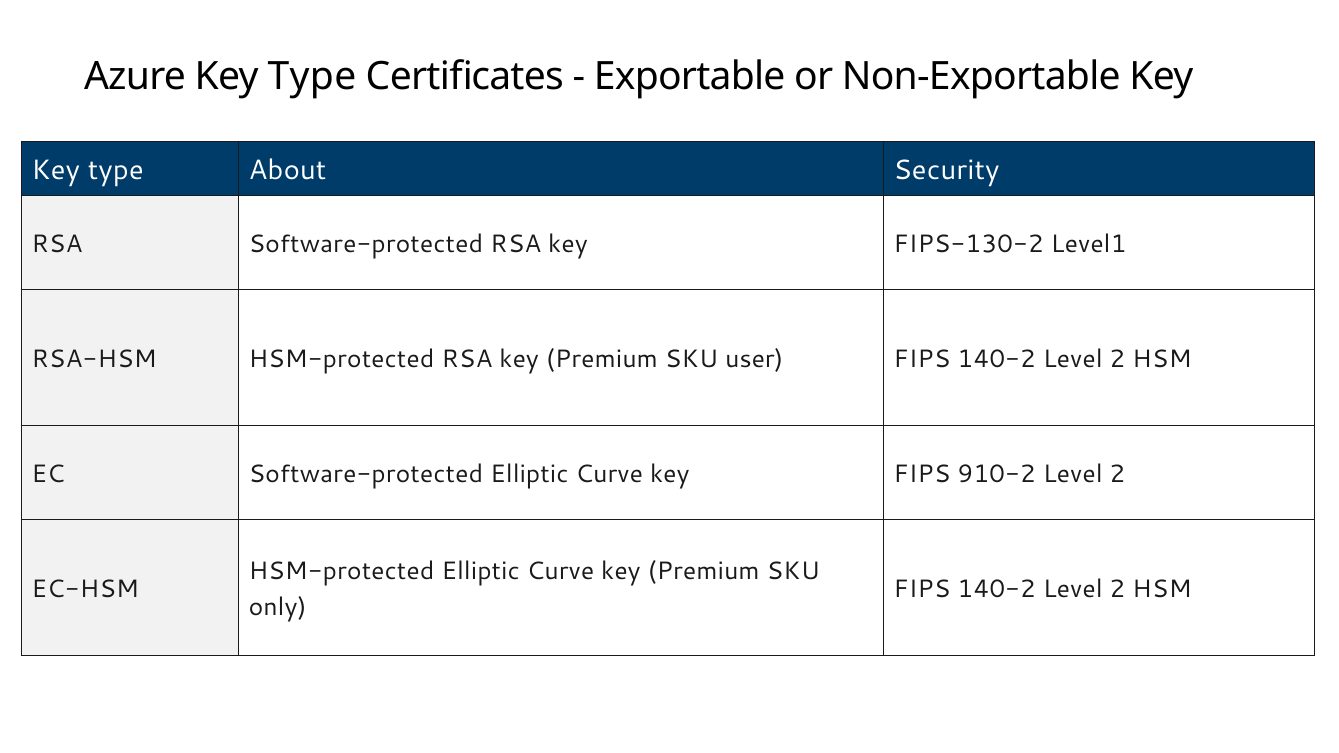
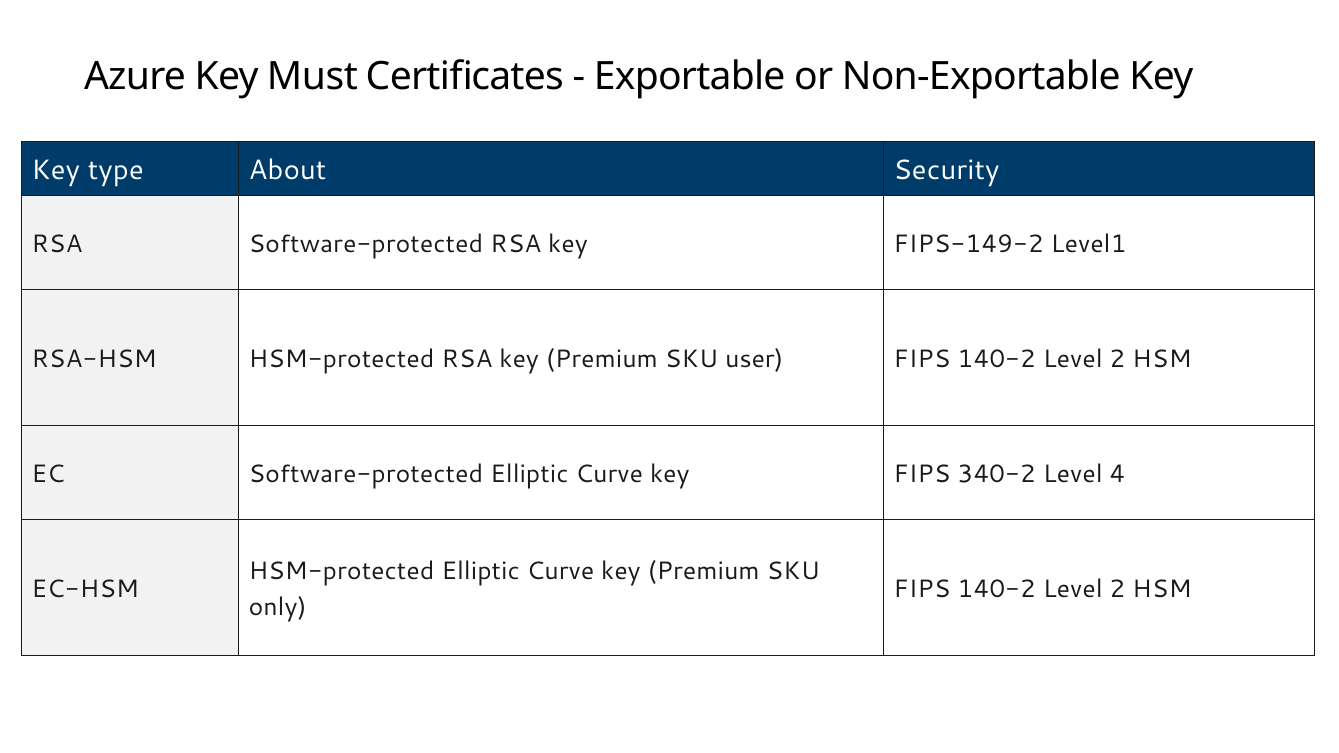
Azure Key Type: Type -> Must
FIPS-130-2: FIPS-130-2 -> FIPS-149-2
910-2: 910-2 -> 340-2
2 at (1117, 474): 2 -> 4
